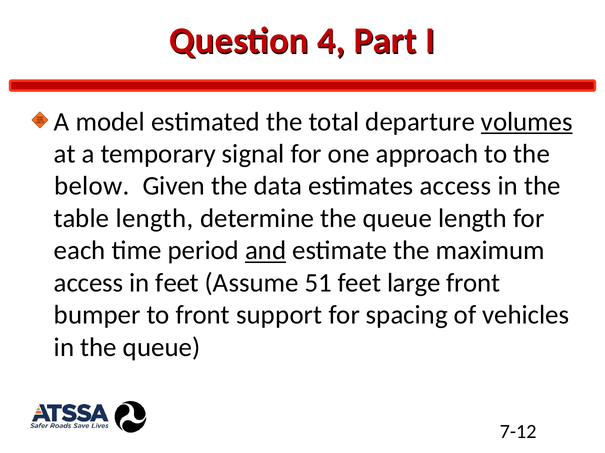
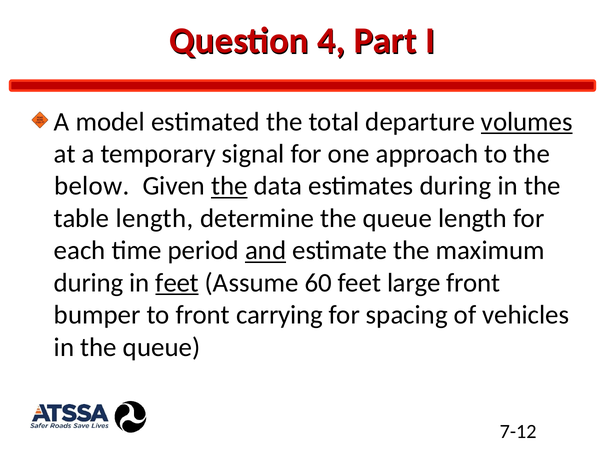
the at (229, 186) underline: none -> present
estimates access: access -> during
access at (89, 283): access -> during
feet at (177, 283) underline: none -> present
51: 51 -> 60
support: support -> carrying
